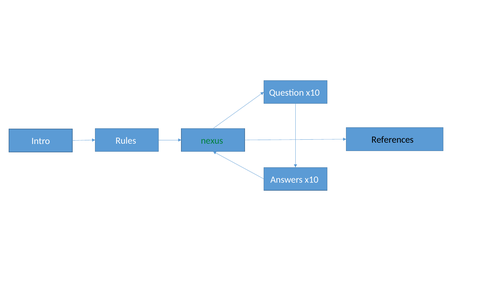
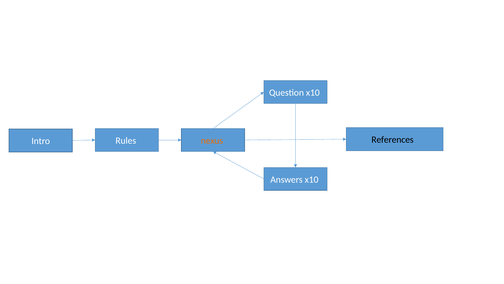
nexus colour: green -> orange
